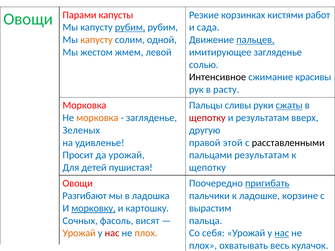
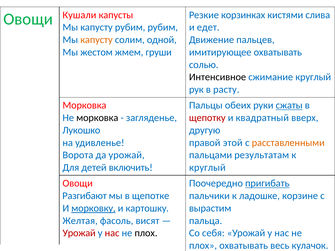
работ: работ -> слива
Парами: Парами -> Кушали
рубим at (130, 27) underline: present -> none
сада: сада -> едет
пальцев underline: present -> none
левой: левой -> груши
имитирующее загляденье: загляденье -> охватывать
сжимание красивы: красивы -> круглый
сливы: сливы -> обеих
морковка at (97, 118) colour: orange -> black
и результатам: результатам -> квадратный
Зеленых: Зеленых -> Лукошко
расставленными colour: black -> orange
Просит: Просит -> Ворота
пушистая: пушистая -> включить
щепотку at (207, 168): щепотку -> круглый
ладошка: ладошка -> щепотке
Сочных: Сочных -> Желтая
Урожай at (79, 233) colour: orange -> red
плох at (146, 233) colour: orange -> black
нас at (282, 233) underline: present -> none
